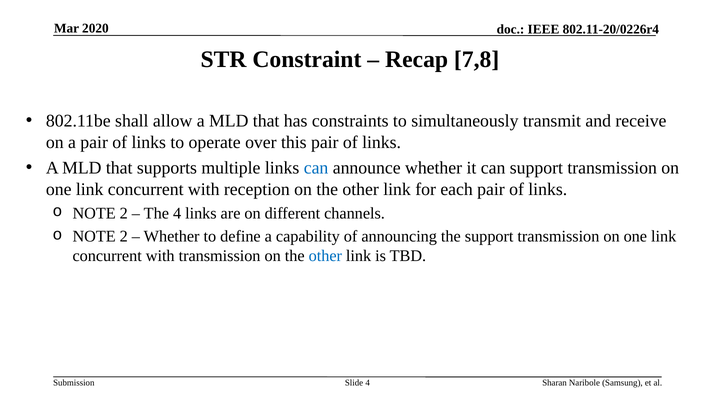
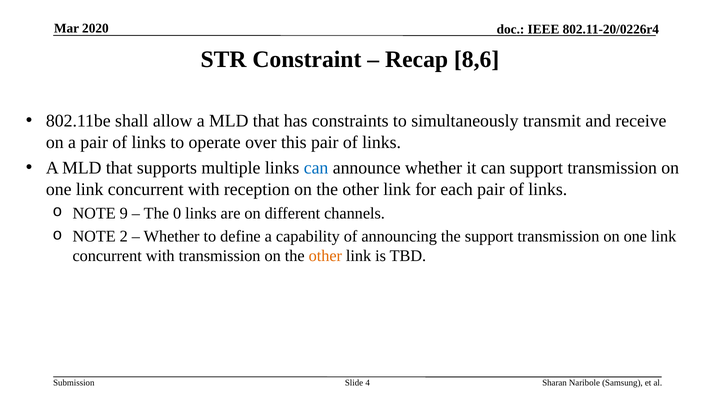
7,8: 7,8 -> 8,6
2 at (124, 213): 2 -> 9
The 4: 4 -> 0
other at (325, 256) colour: blue -> orange
